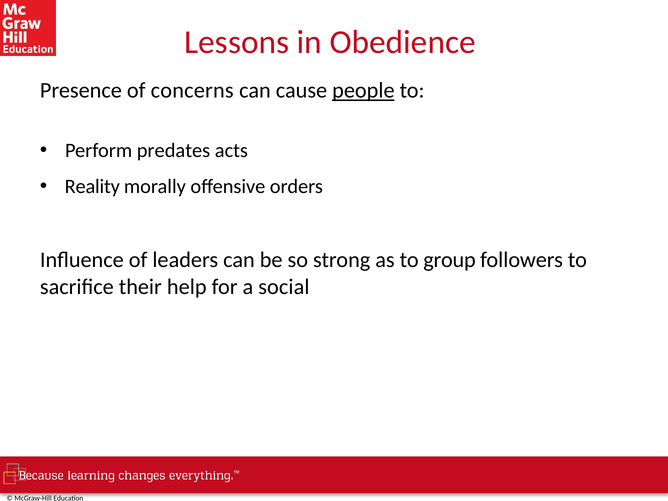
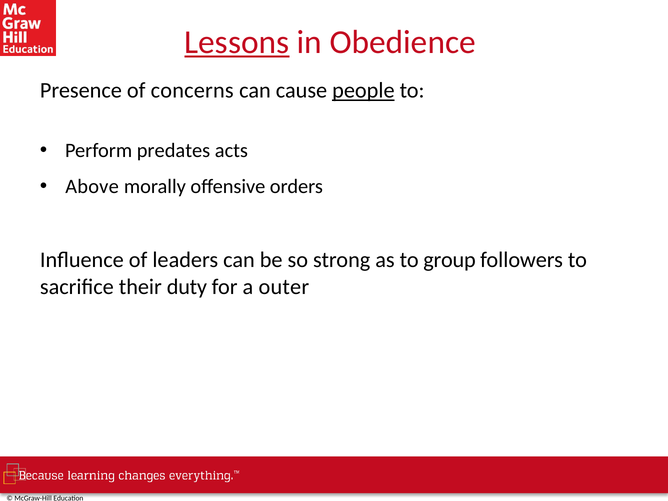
Lessons underline: none -> present
Reality: Reality -> Above
help: help -> duty
social: social -> outer
